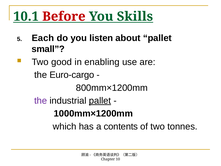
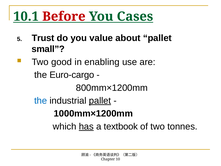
Skills: Skills -> Cases
Each: Each -> Trust
listen: listen -> value
the at (41, 101) colour: purple -> blue
has underline: none -> present
contents: contents -> textbook
